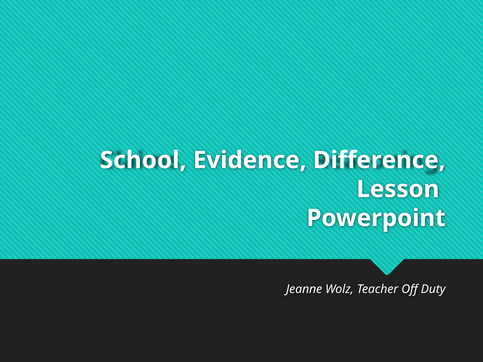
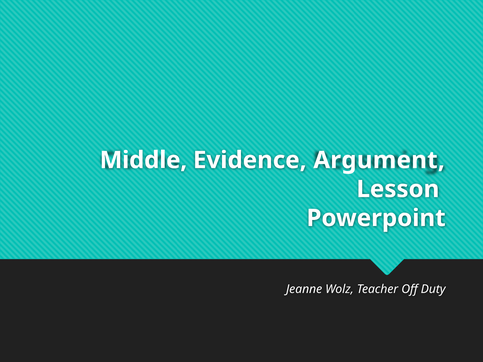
School: School -> Middle
Difference: Difference -> Argument
